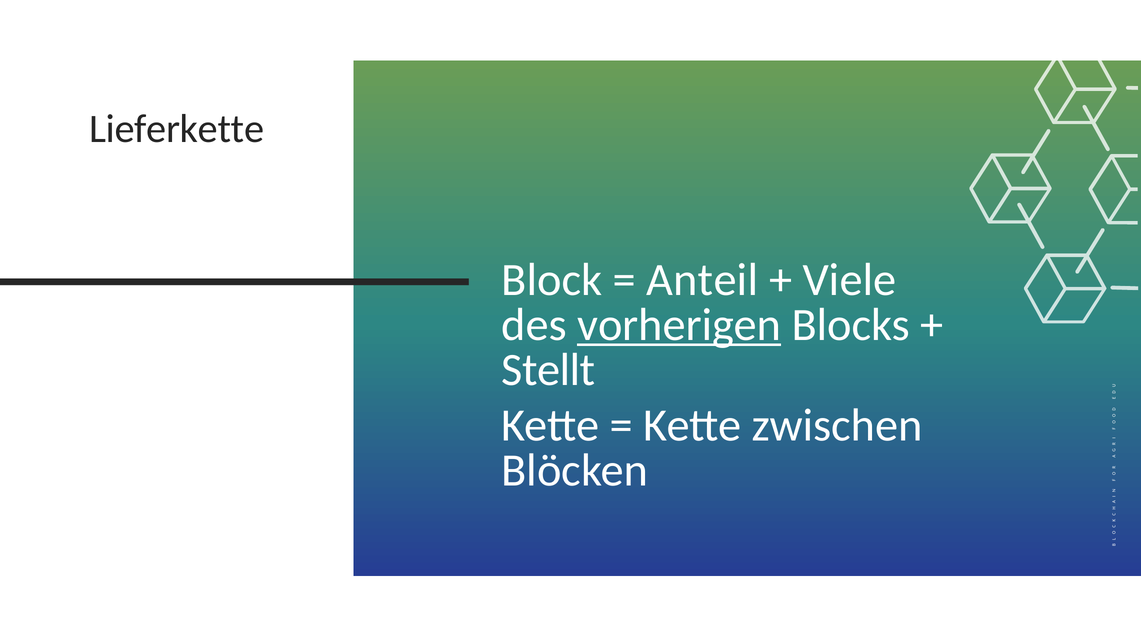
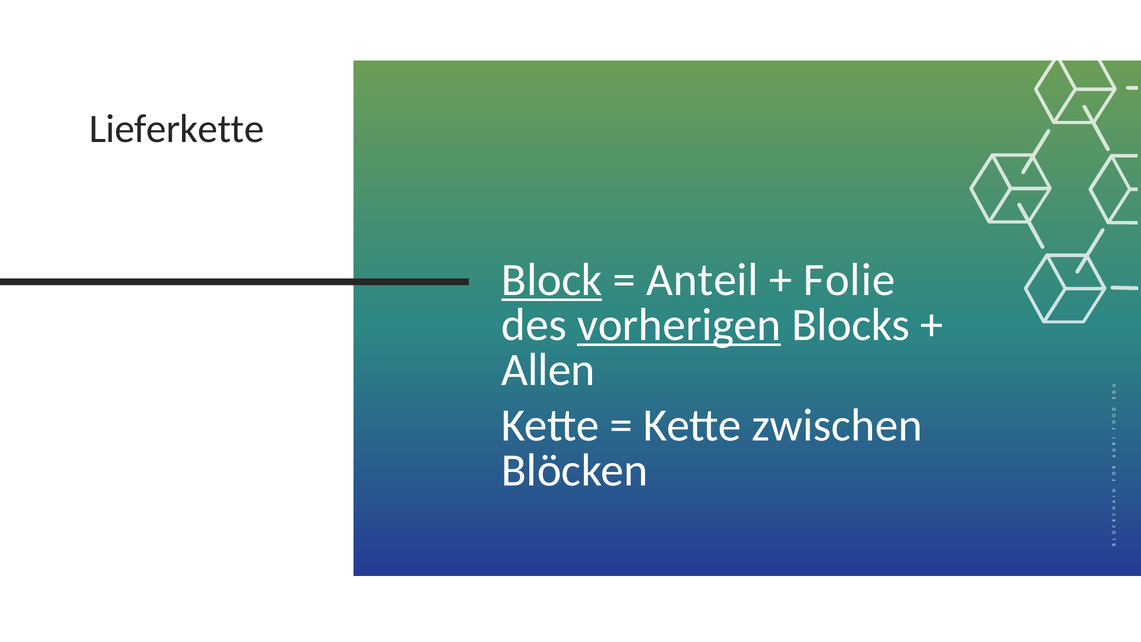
Block underline: none -> present
Viele: Viele -> Folie
Stellt: Stellt -> Allen
